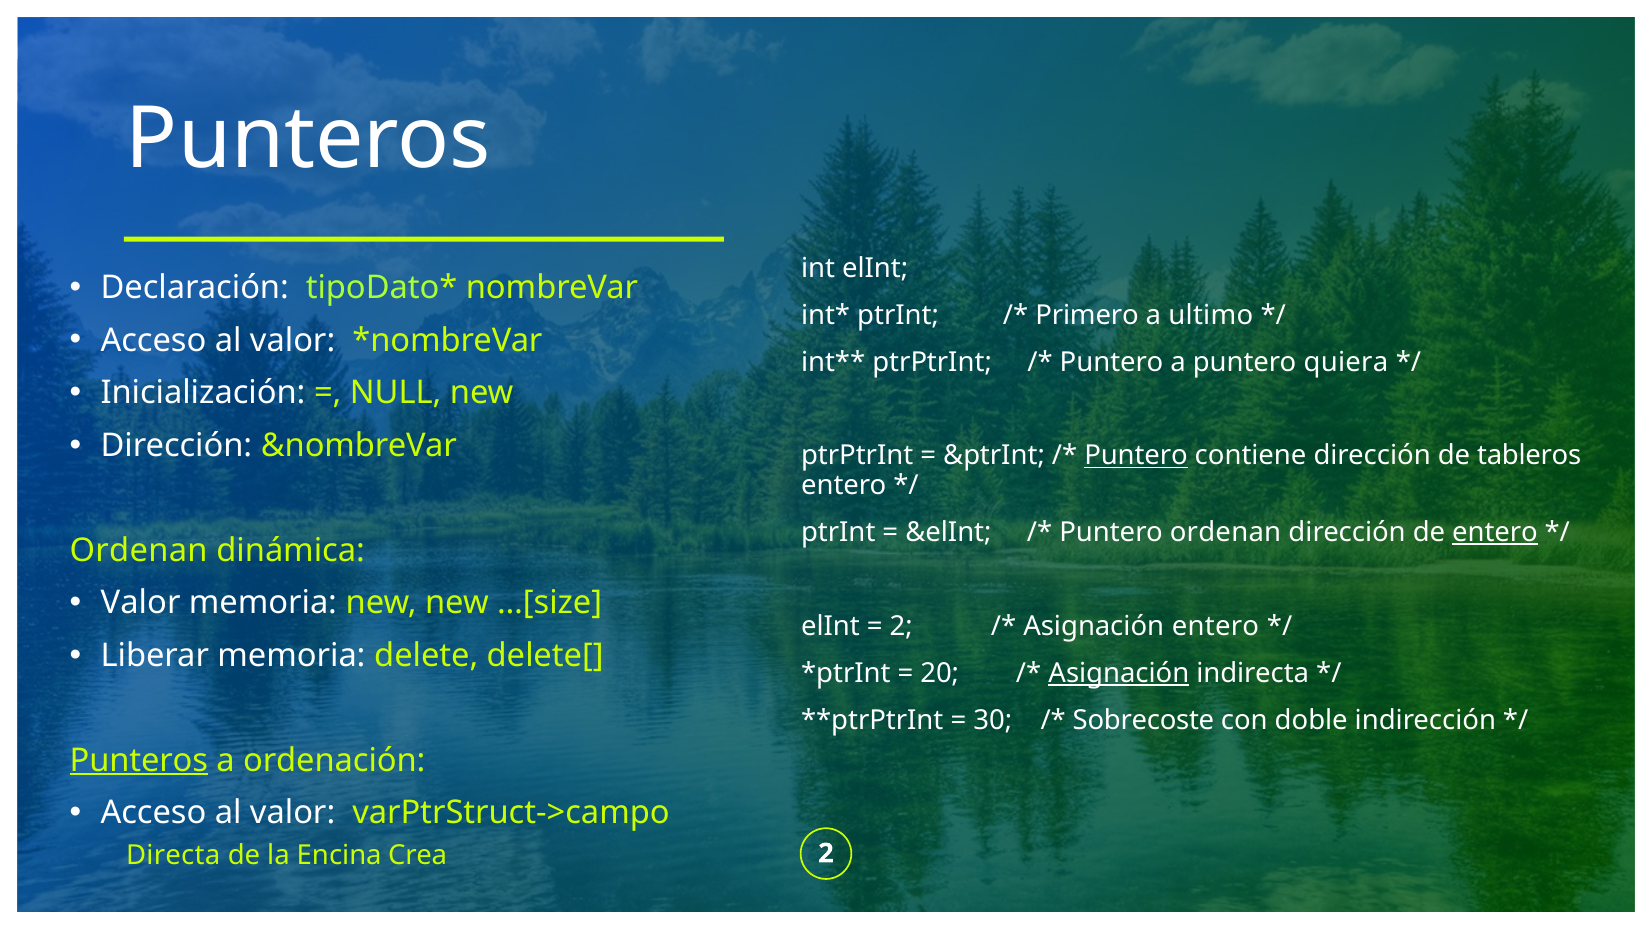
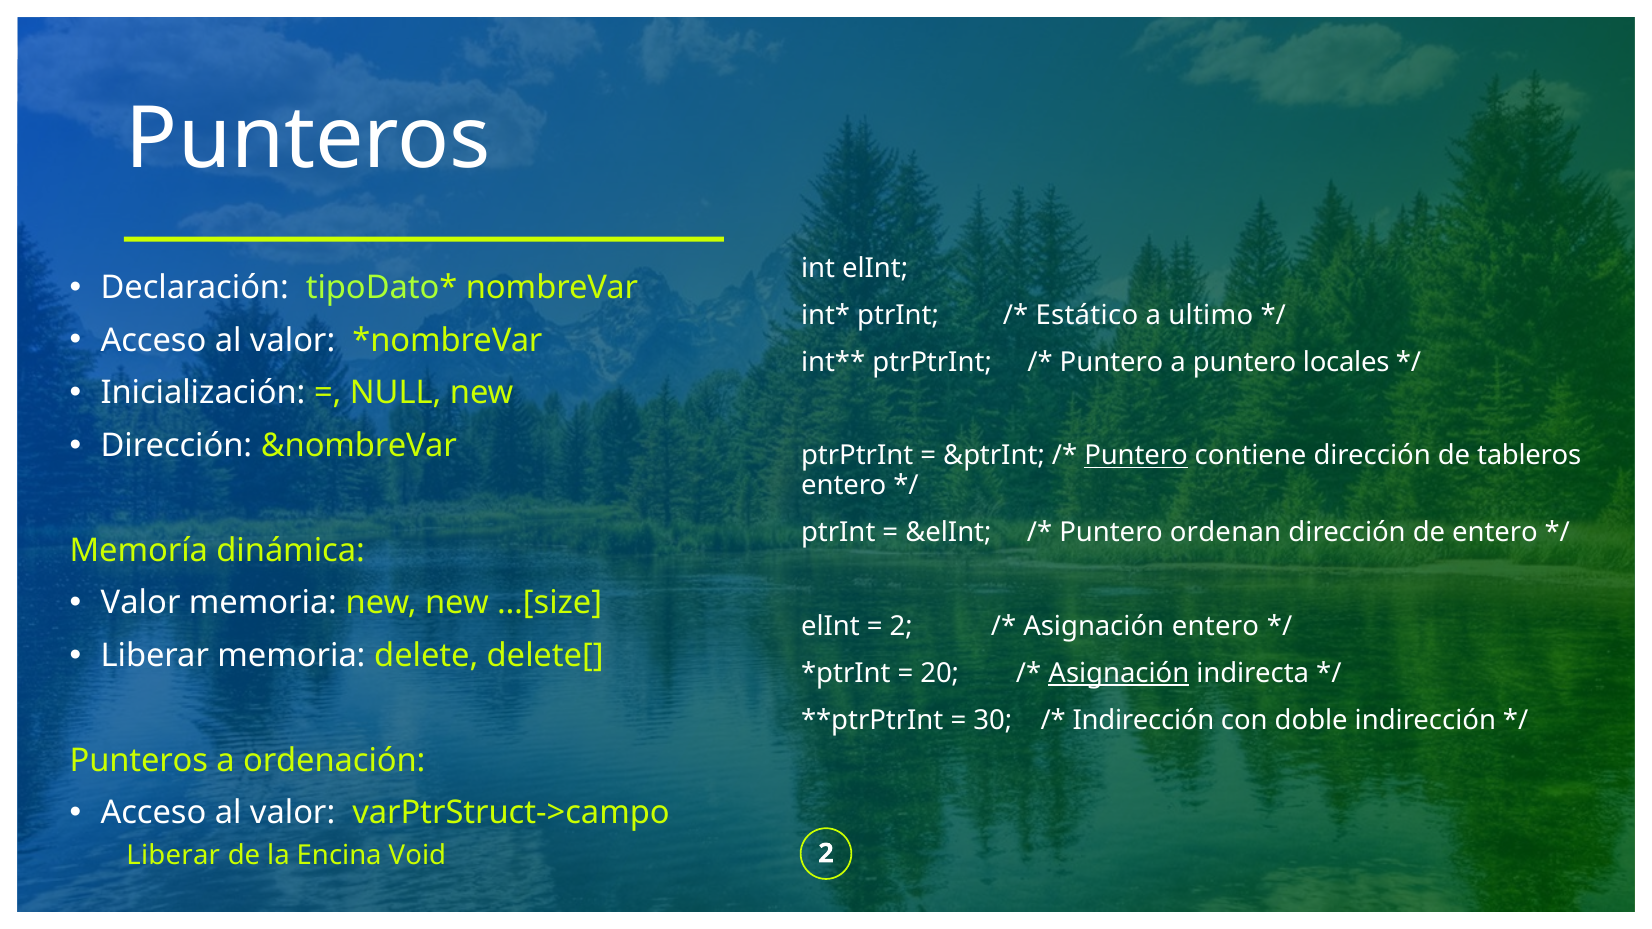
Primero: Primero -> Estático
quiera: quiera -> locales
entero at (1495, 533) underline: present -> none
Ordenan at (139, 550): Ordenan -> Memoría
Sobrecoste at (1143, 720): Sobrecoste -> Indirección
Punteros at (139, 761) underline: present -> none
Directa at (173, 856): Directa -> Liberar
Crea: Crea -> Void
